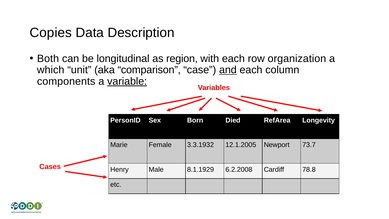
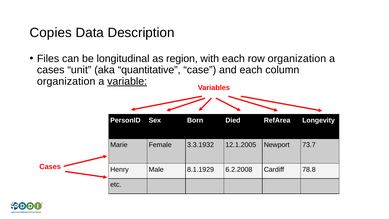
Both: Both -> Files
which at (51, 70): which -> cases
comparison: comparison -> quantitative
and underline: present -> none
components at (66, 81): components -> organization
